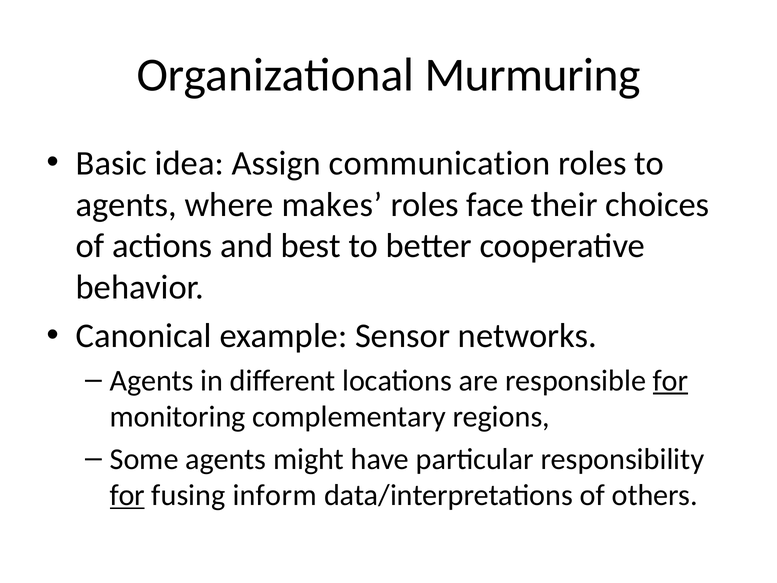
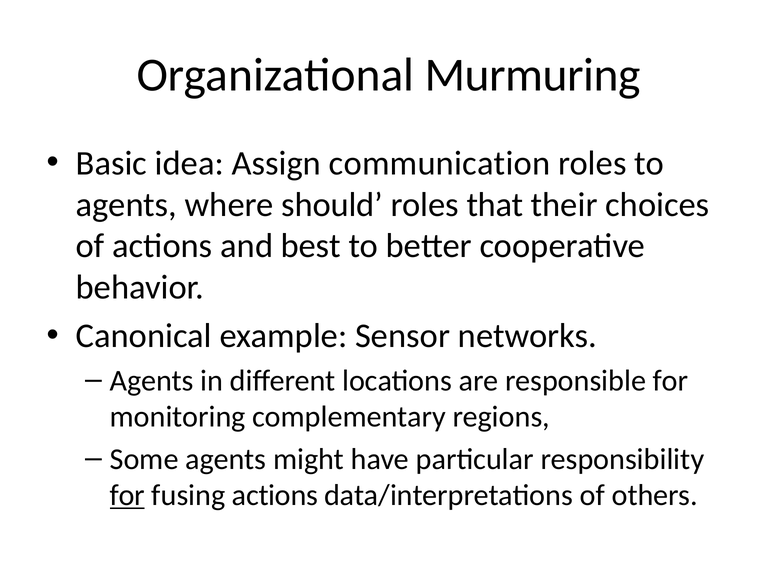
makes: makes -> should
face: face -> that
for at (671, 380) underline: present -> none
fusing inform: inform -> actions
